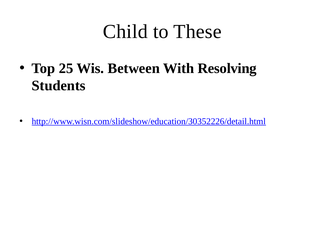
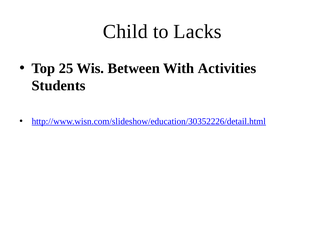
These: These -> Lacks
Resolving: Resolving -> Activities
